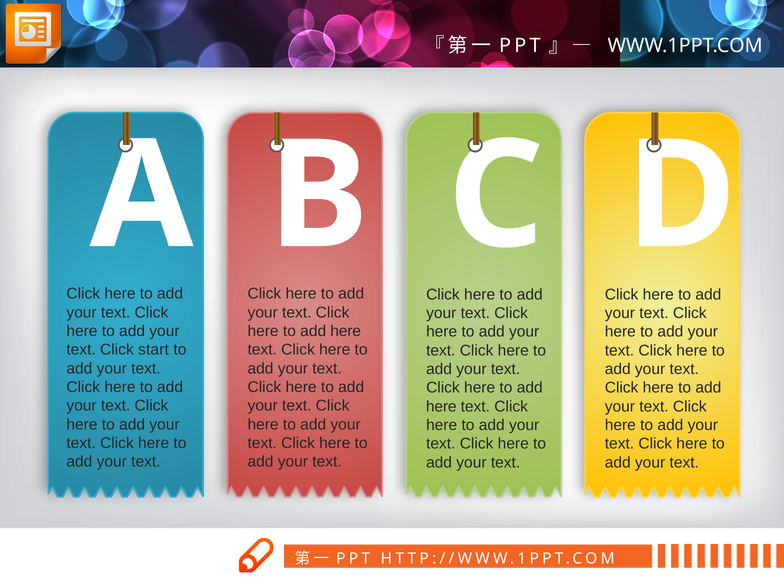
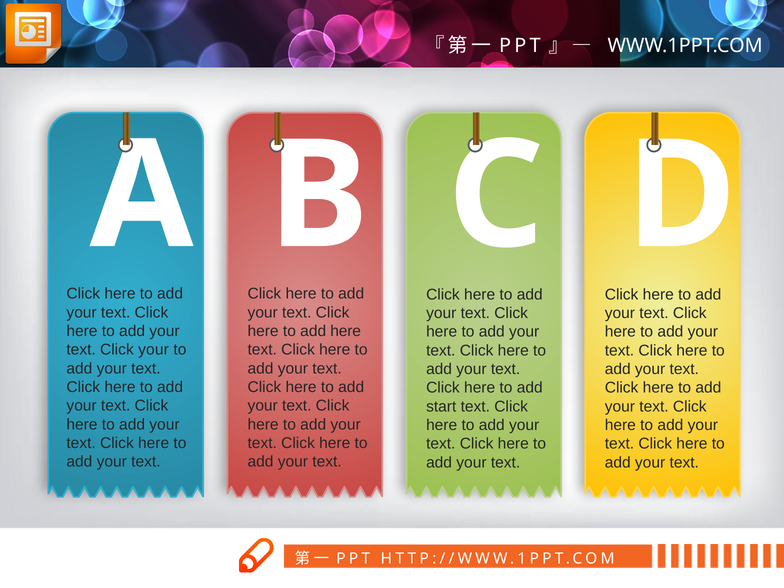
Click start: start -> your
here at (441, 406): here -> start
